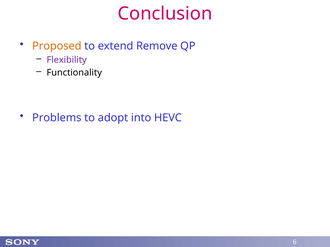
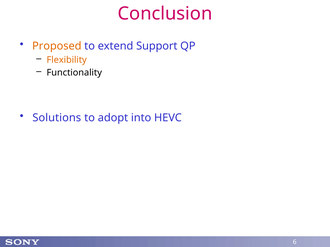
Remove: Remove -> Support
Flexibility colour: purple -> orange
Problems: Problems -> Solutions
